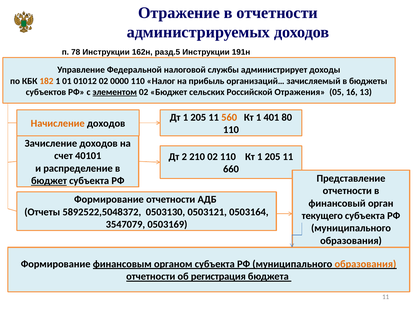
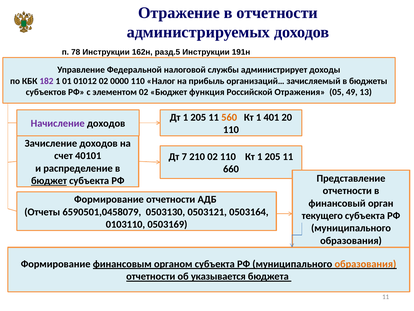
182 colour: orange -> purple
элементом underline: present -> none
сельских: сельских -> функция
16: 16 -> 49
80: 80 -> 20
Начисление colour: orange -> purple
2: 2 -> 7
5892522,5048372: 5892522,5048372 -> 6590501,0458079
3547079: 3547079 -> 0103110
регистрация: регистрация -> указывается
